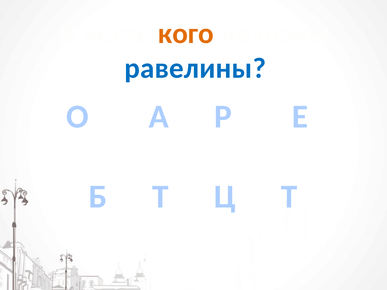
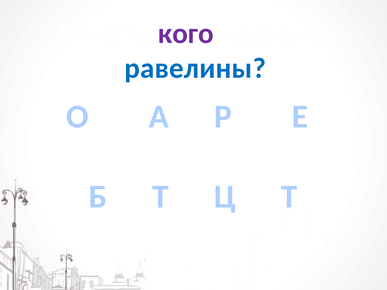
кого colour: orange -> purple
